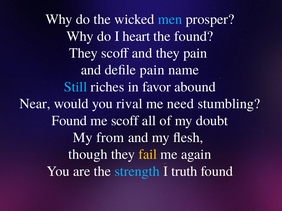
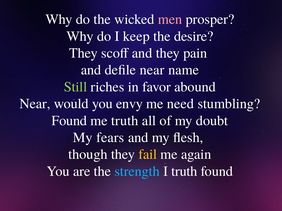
men colour: light blue -> pink
heart: heart -> keep
the found: found -> desire
defile pain: pain -> near
Still colour: light blue -> light green
rival: rival -> envy
me scoff: scoff -> truth
from: from -> fears
